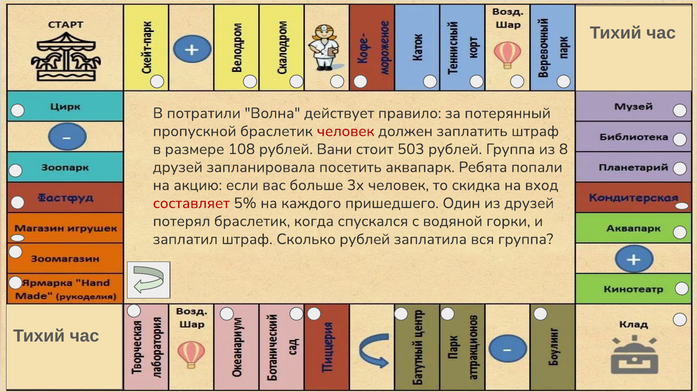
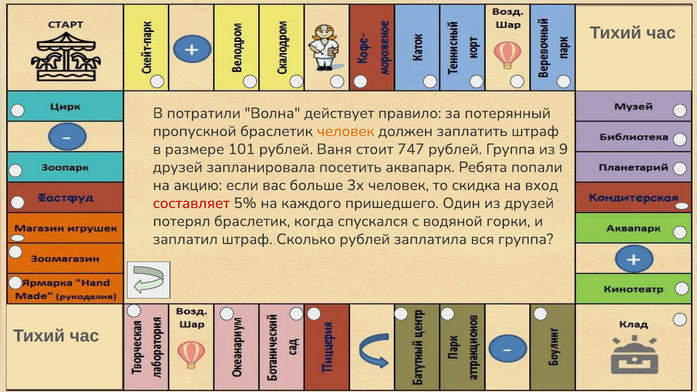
человек at (346, 131) colour: red -> orange
108: 108 -> 101
Вани: Вани -> Ваня
503: 503 -> 747
8: 8 -> 9
